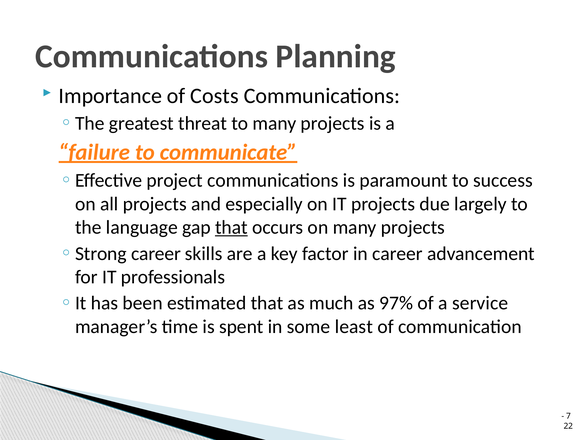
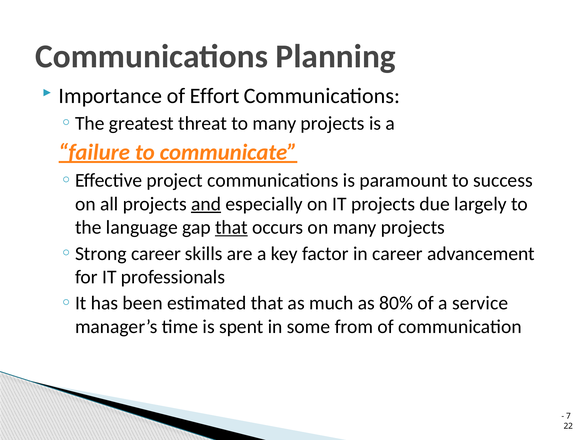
Costs: Costs -> Effort
and underline: none -> present
97%: 97% -> 80%
least: least -> from
